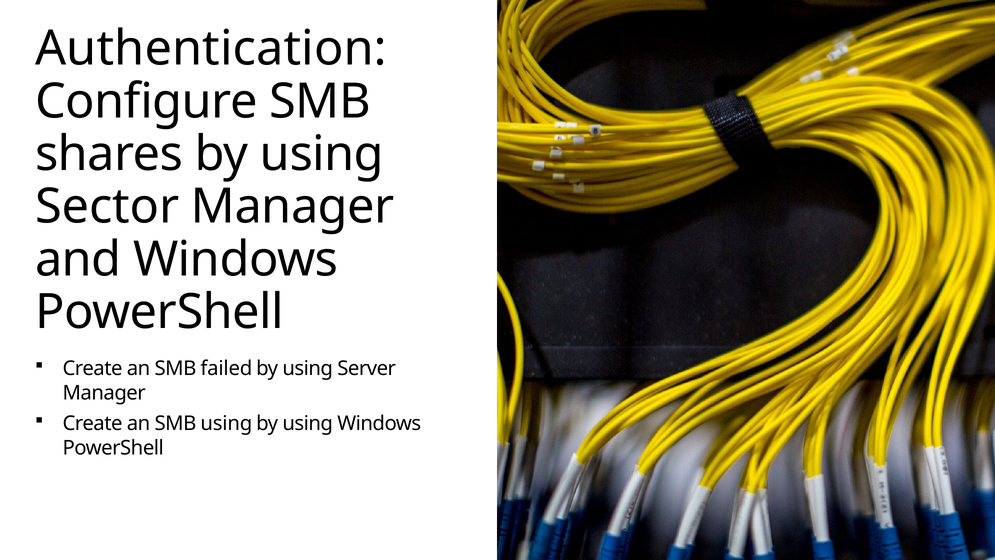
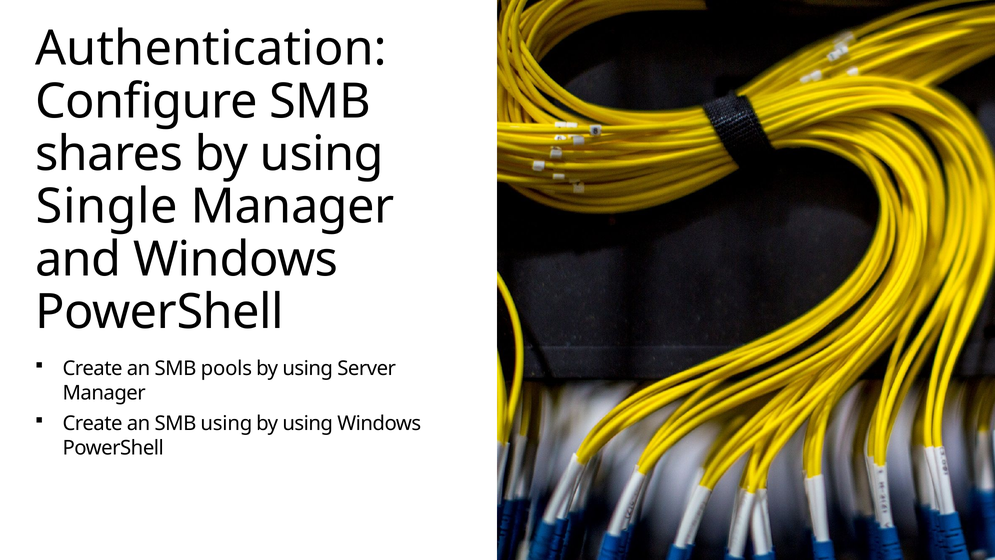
Sector: Sector -> Single
failed: failed -> pools
